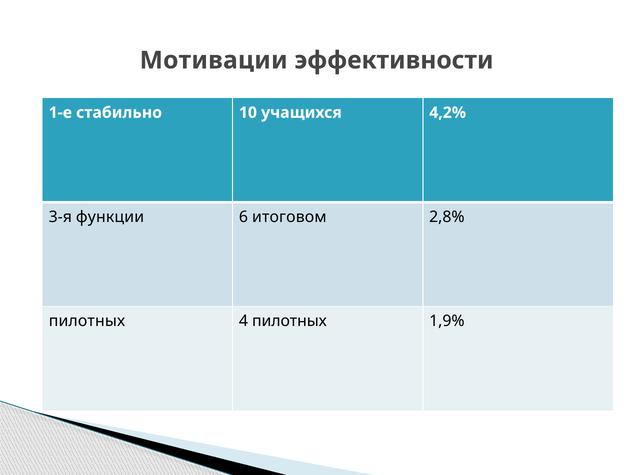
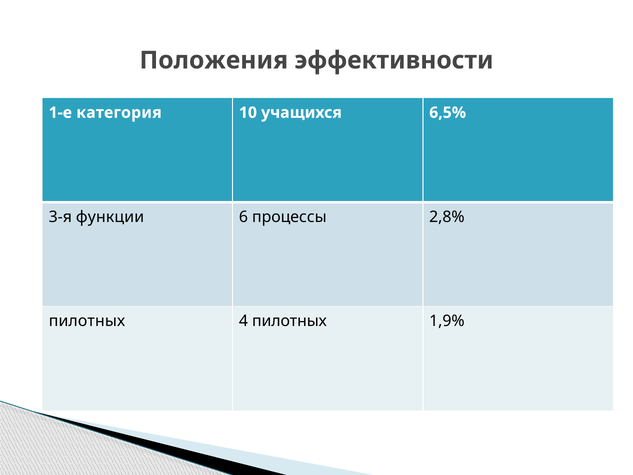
Мотивации: Мотивации -> Положения
стабильно: стабильно -> категория
4,2%: 4,2% -> 6,5%
итоговом: итоговом -> процессы
